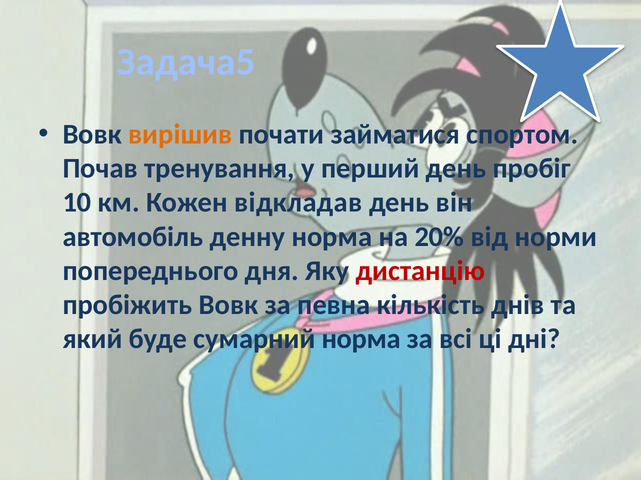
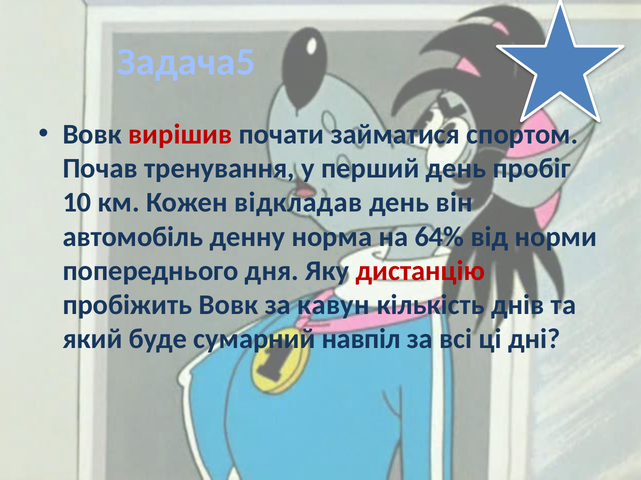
вирішив colour: orange -> red
20%: 20% -> 64%
певна: певна -> кавун
сумарний норма: норма -> навпіл
